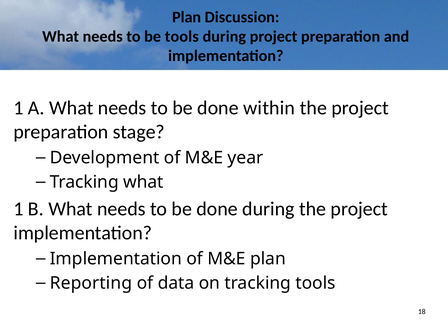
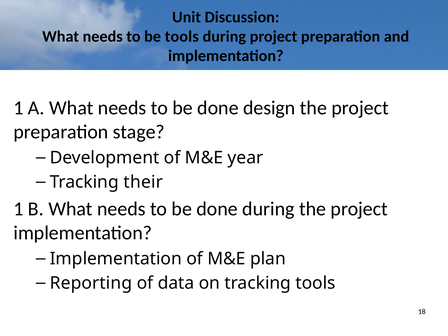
Plan at (187, 17): Plan -> Unit
within: within -> design
Tracking what: what -> their
